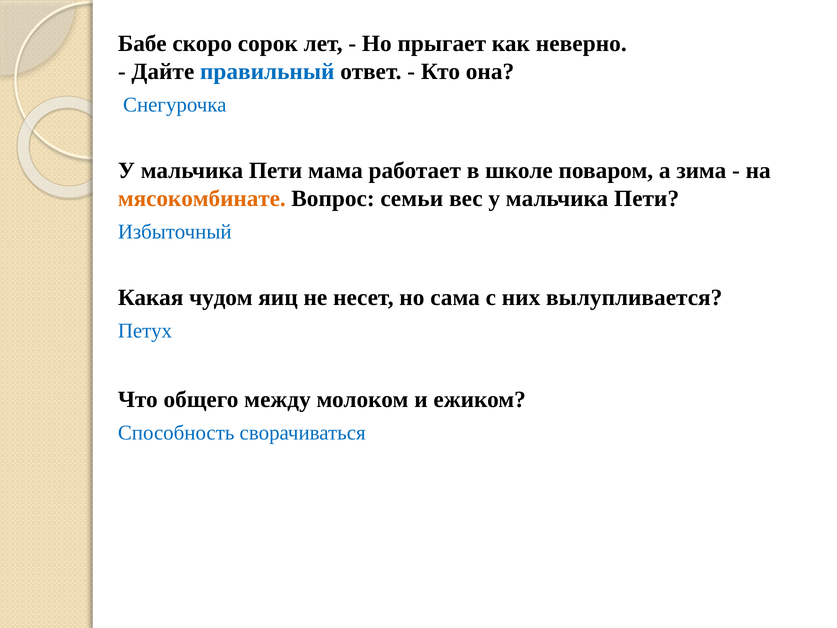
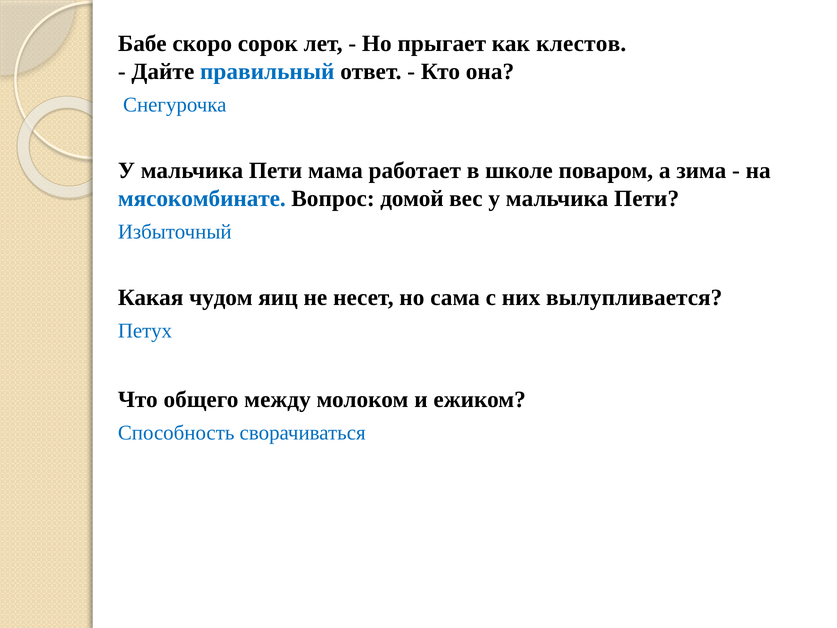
неверно: неверно -> клестов
мясокомбинате colour: orange -> blue
семьи: семьи -> домой
